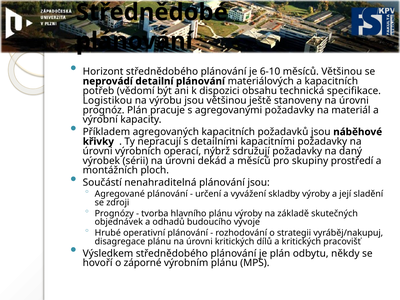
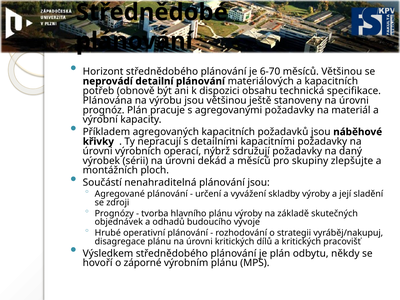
6-10: 6-10 -> 6-70
vědomí: vědomí -> obnově
Logistikou: Logistikou -> Plánována
prostředí: prostředí -> zlepšujte
